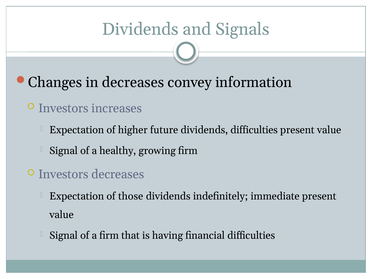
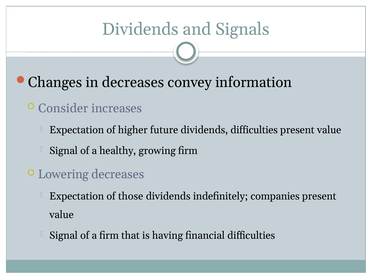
Investors at (63, 108): Investors -> Consider
Investors at (63, 174): Investors -> Lowering
immediate: immediate -> companies
